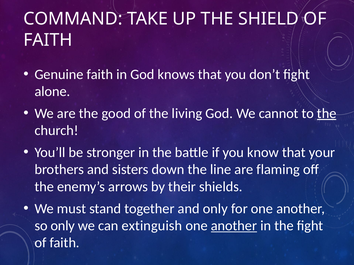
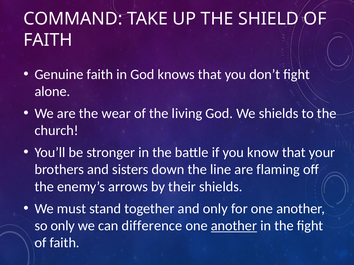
good: good -> wear
We cannot: cannot -> shields
the at (327, 114) underline: present -> none
extinguish: extinguish -> difference
